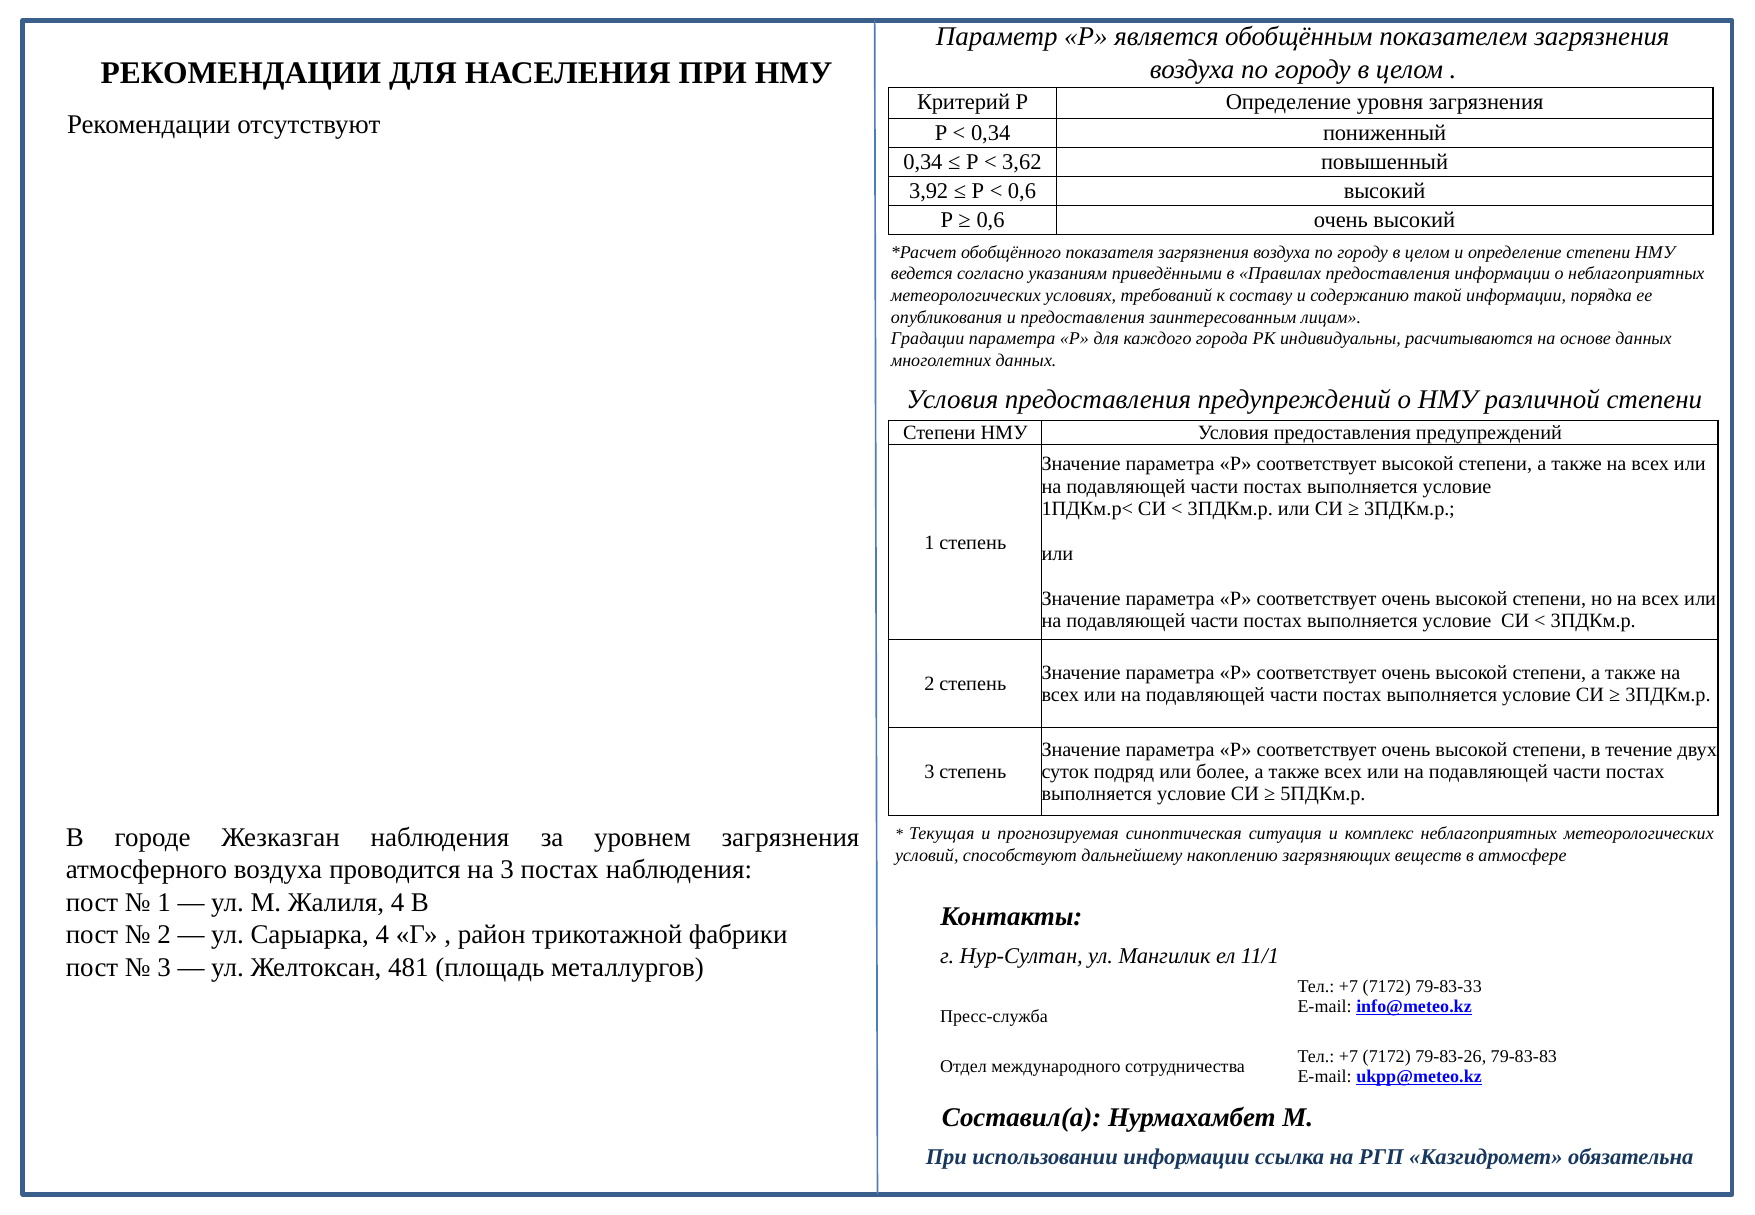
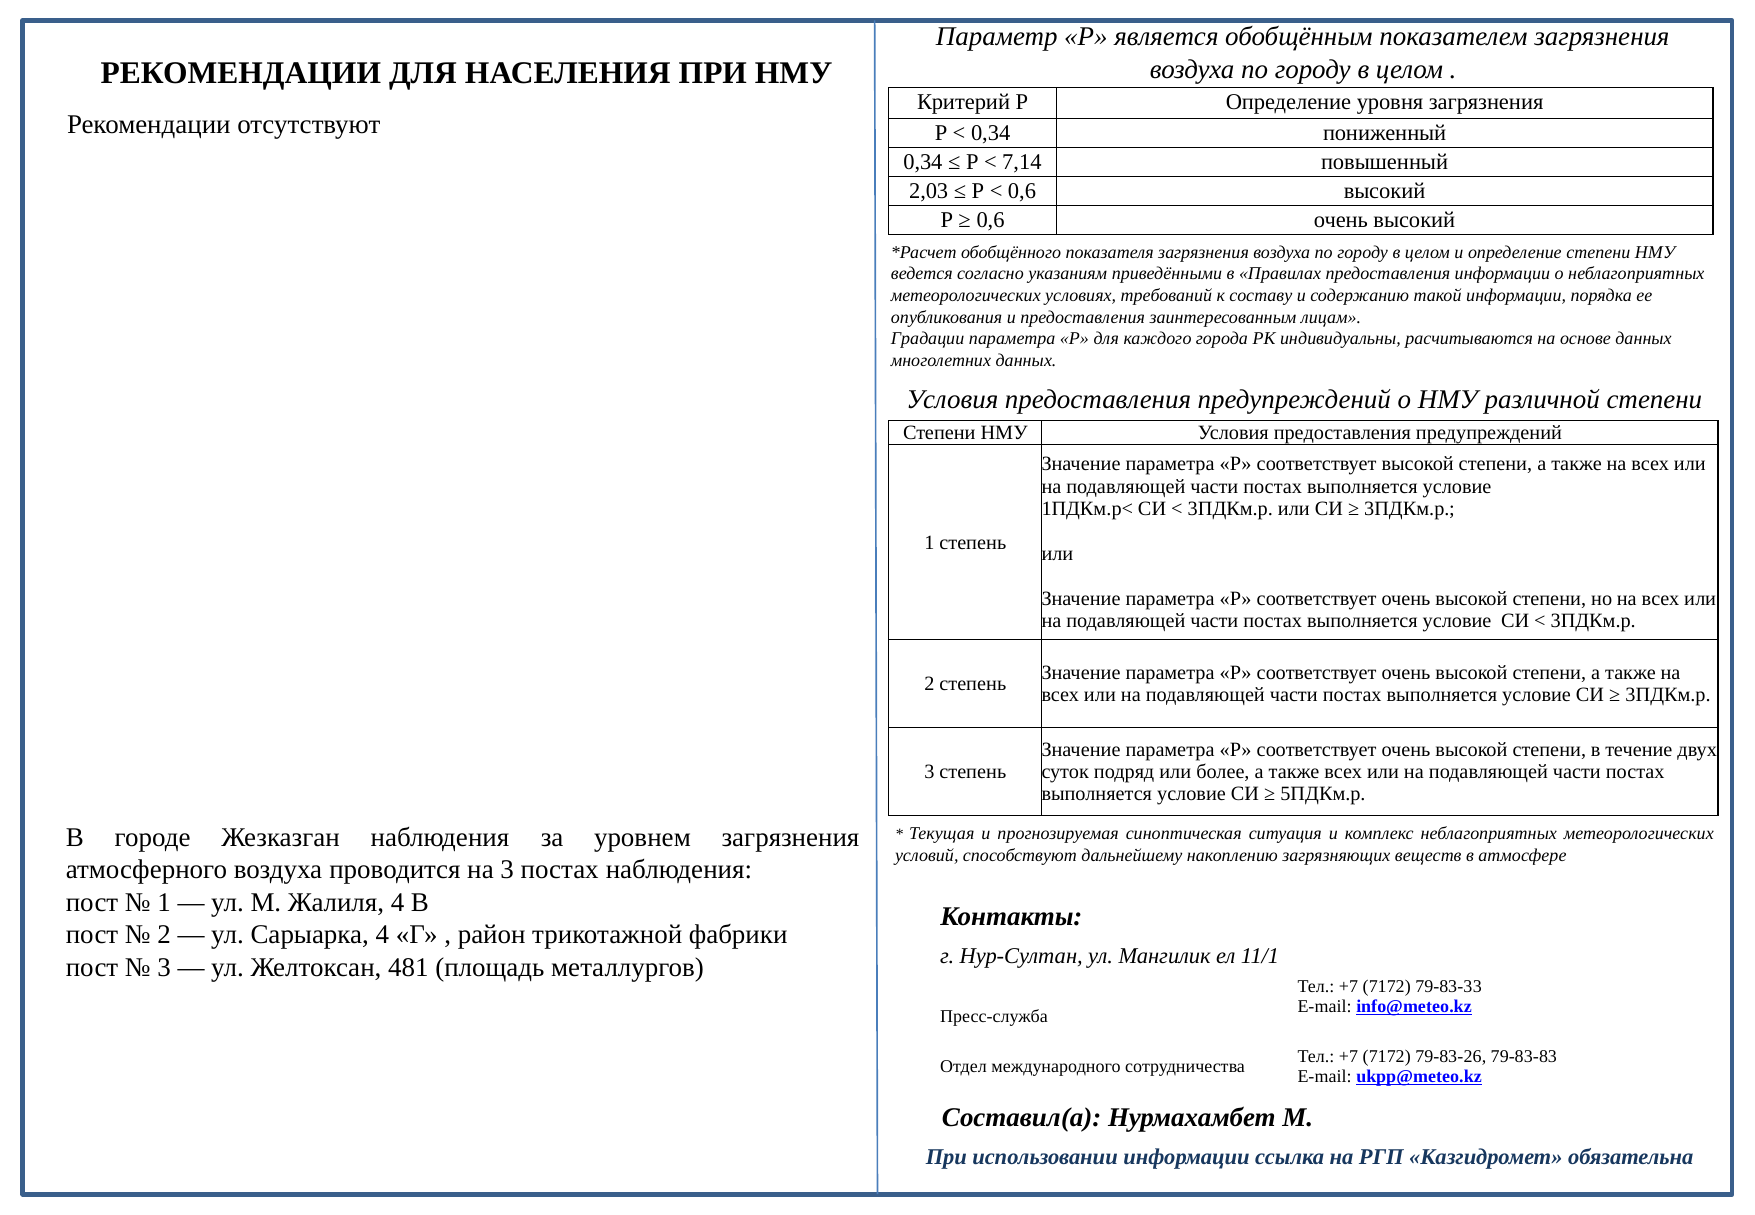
3,62: 3,62 -> 7,14
3,92: 3,92 -> 2,03
